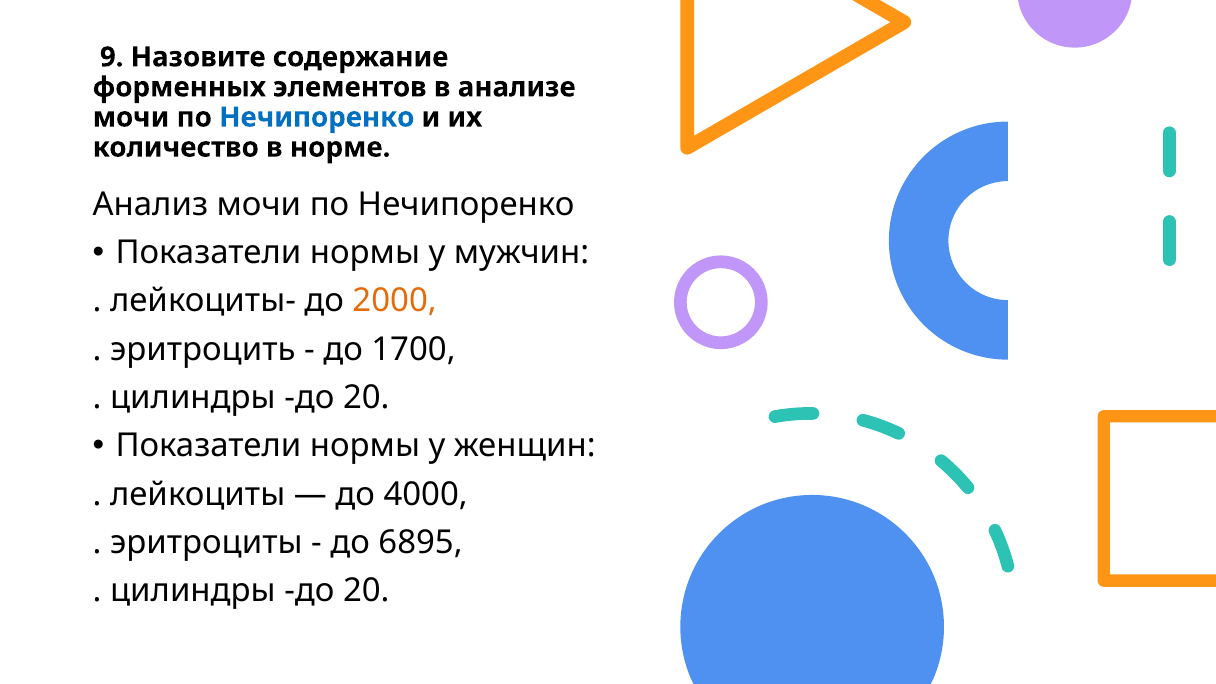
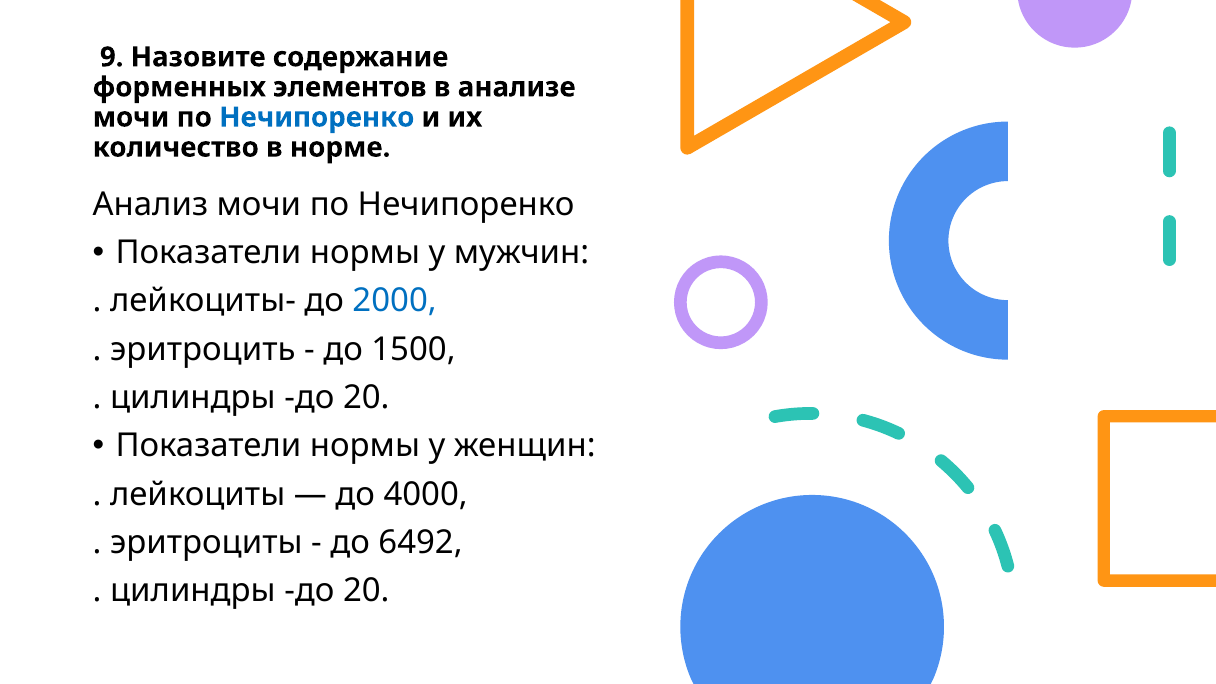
2000 colour: orange -> blue
1700: 1700 -> 1500
6895: 6895 -> 6492
